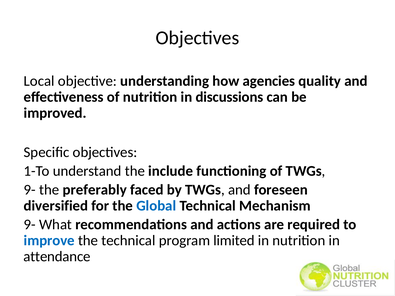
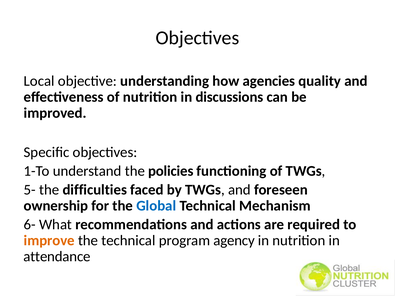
include: include -> policies
9- at (30, 190): 9- -> 5-
preferably: preferably -> difficulties
diversified: diversified -> ownership
9- at (30, 225): 9- -> 6-
improve colour: blue -> orange
limited: limited -> agency
